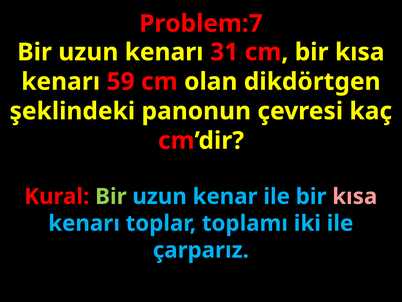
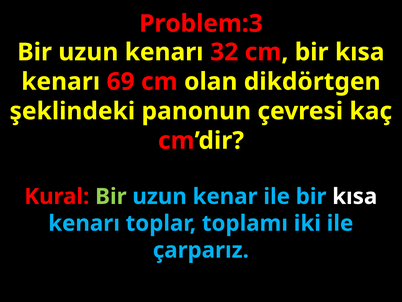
Problem:7: Problem:7 -> Problem:3
31: 31 -> 32
59: 59 -> 69
kısa at (355, 196) colour: pink -> white
